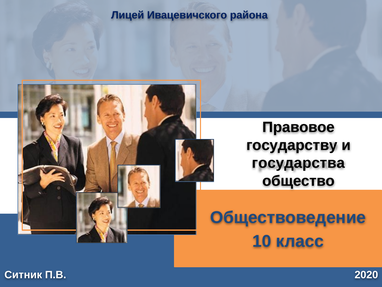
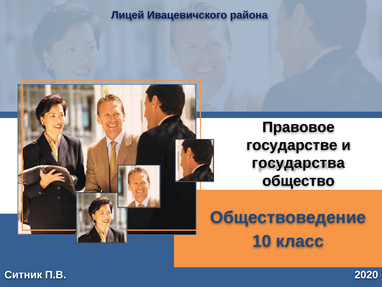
государству: государству -> государстве
